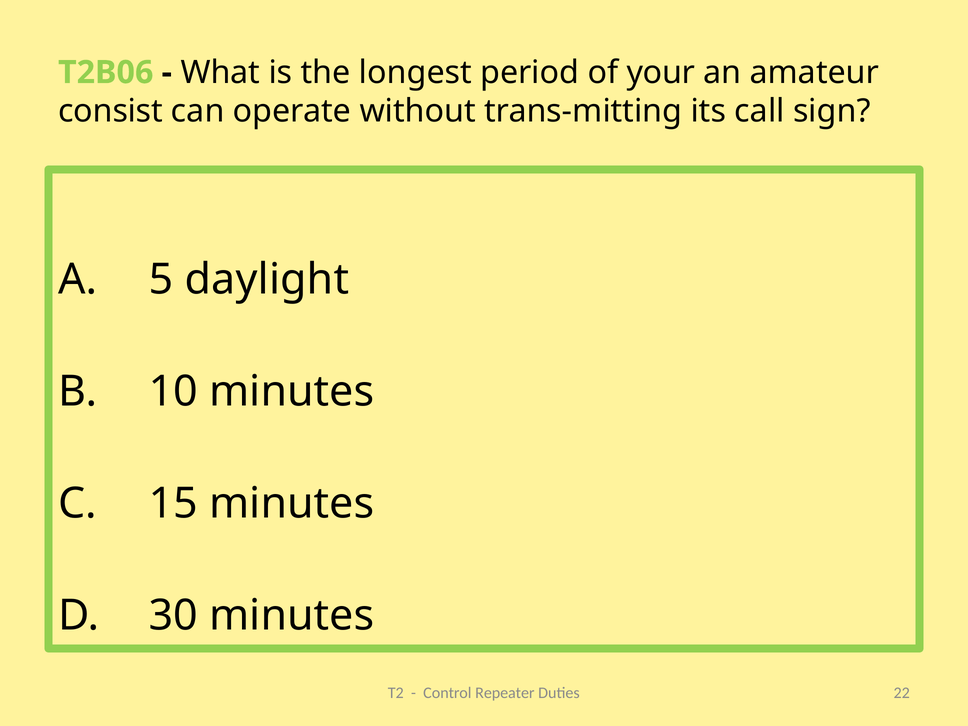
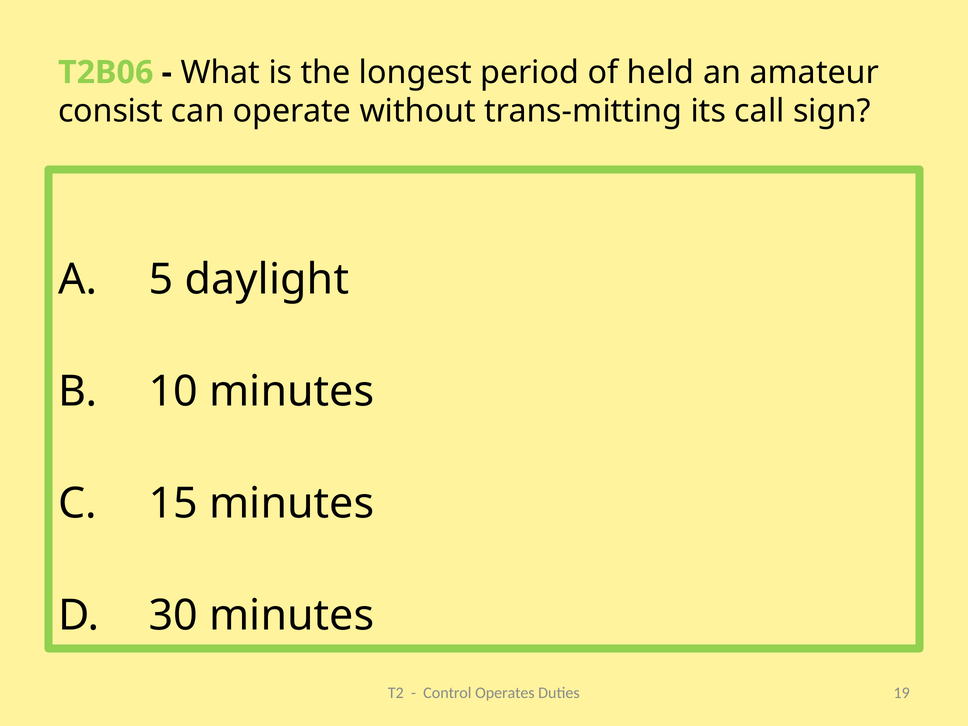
your: your -> held
Repeater: Repeater -> Operates
22: 22 -> 19
